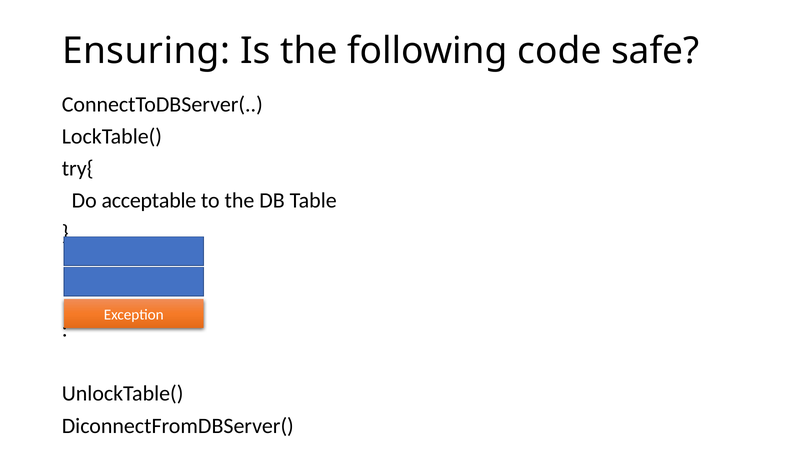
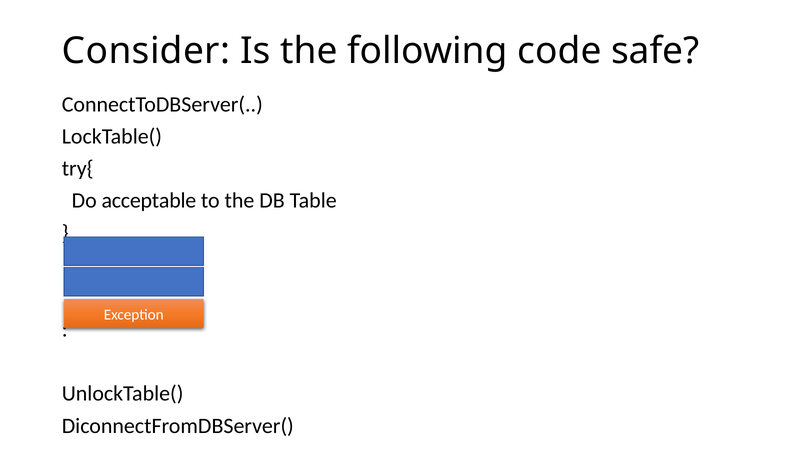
Ensuring: Ensuring -> Consider
